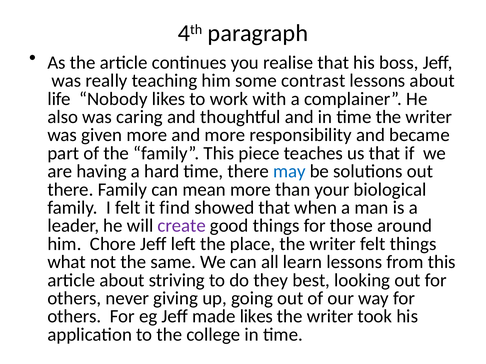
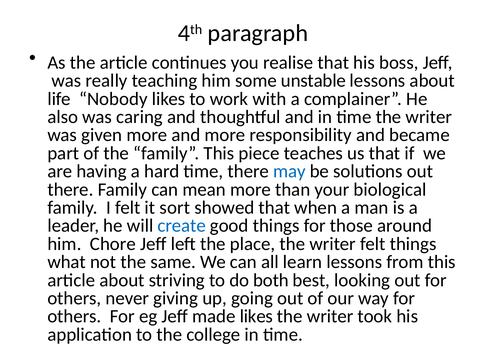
contrast: contrast -> unstable
find: find -> sort
create colour: purple -> blue
they: they -> both
